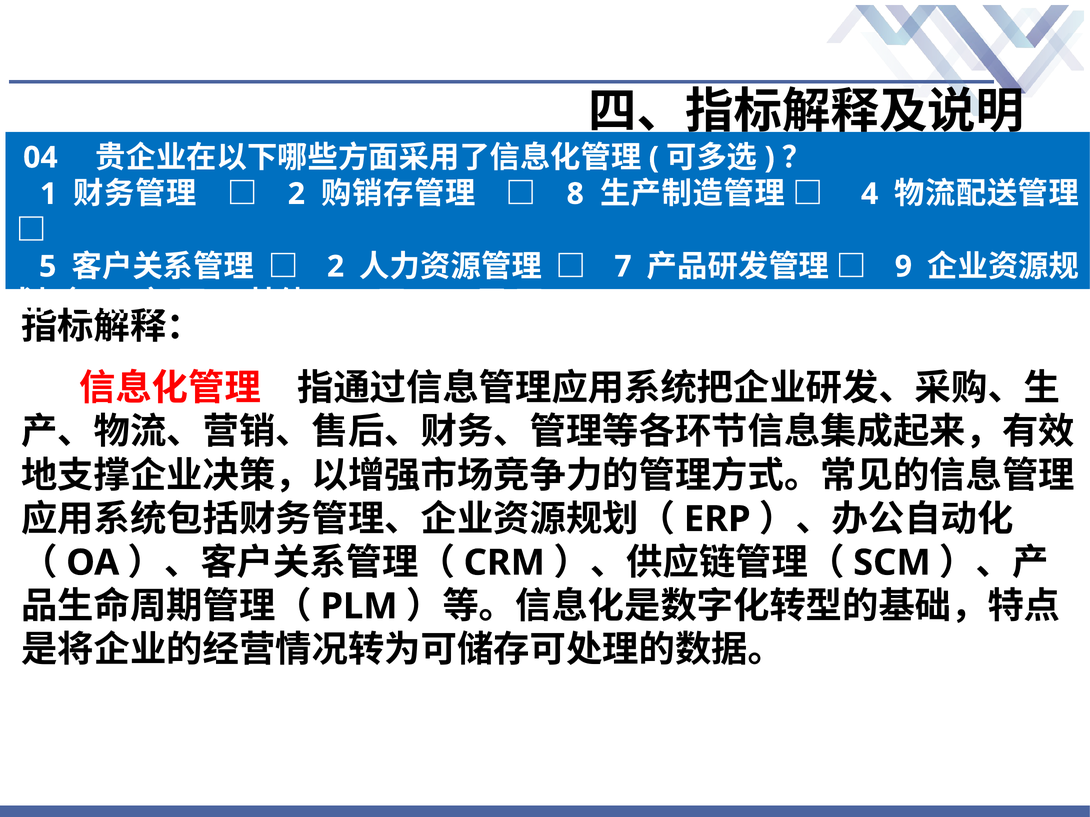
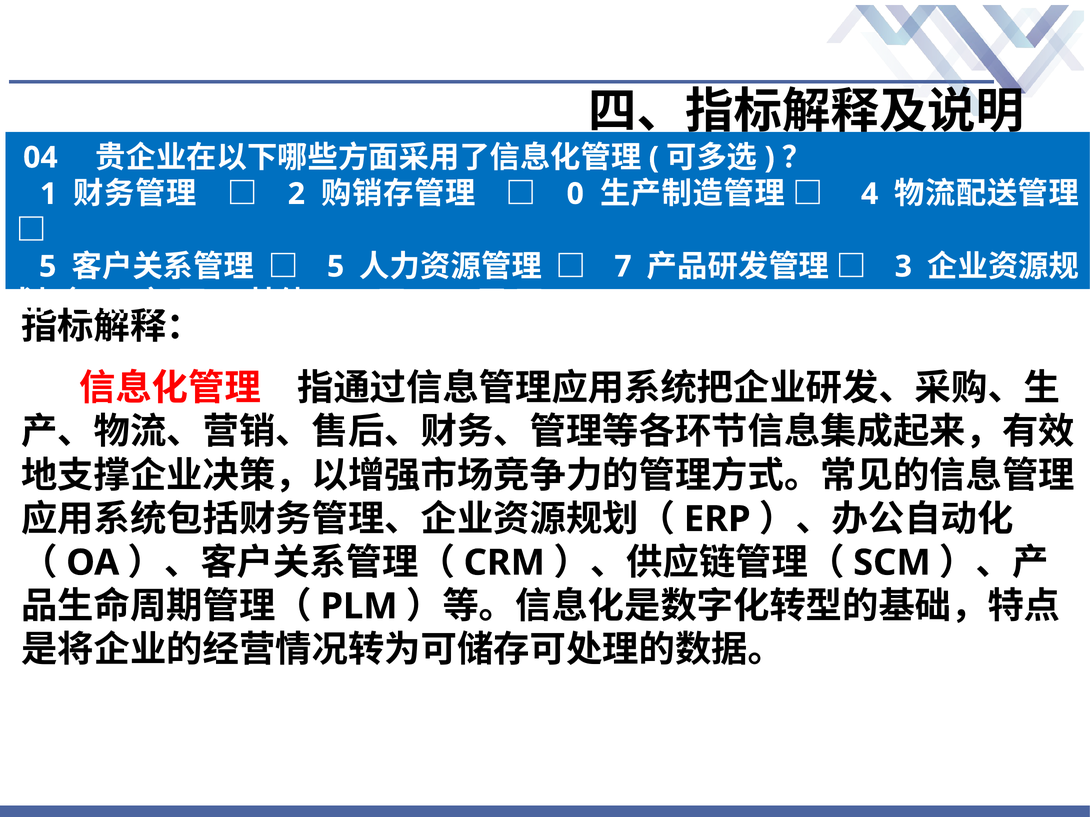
8: 8 -> 0
2 at (336, 267): 2 -> 5
9 at (903, 267): 9 -> 3
